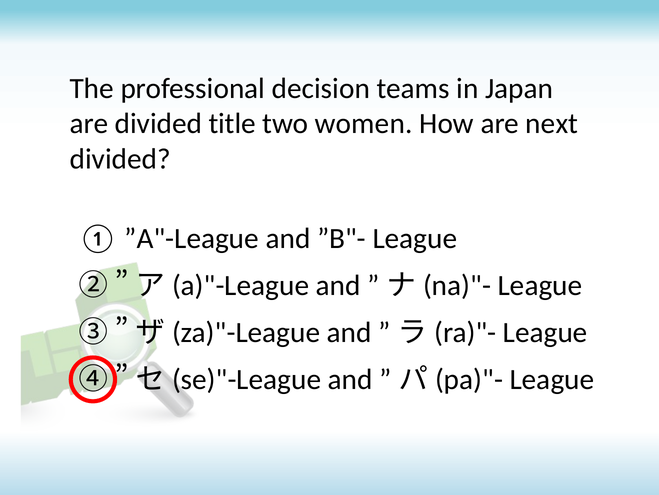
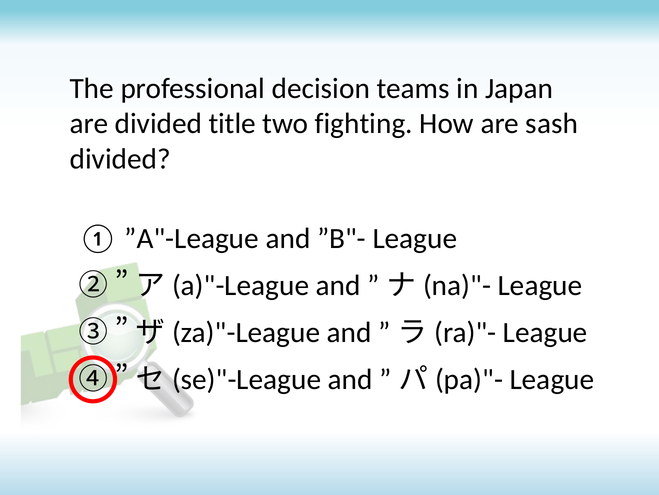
women: women -> fighting
next: next -> sash
